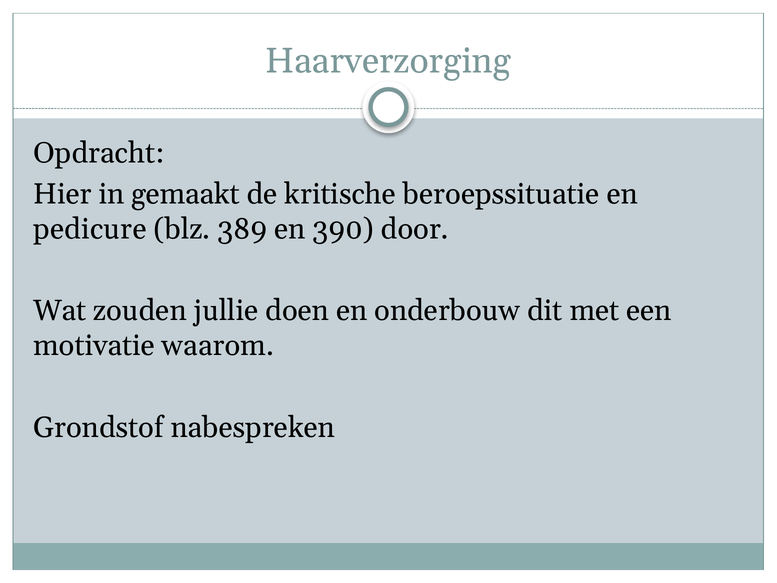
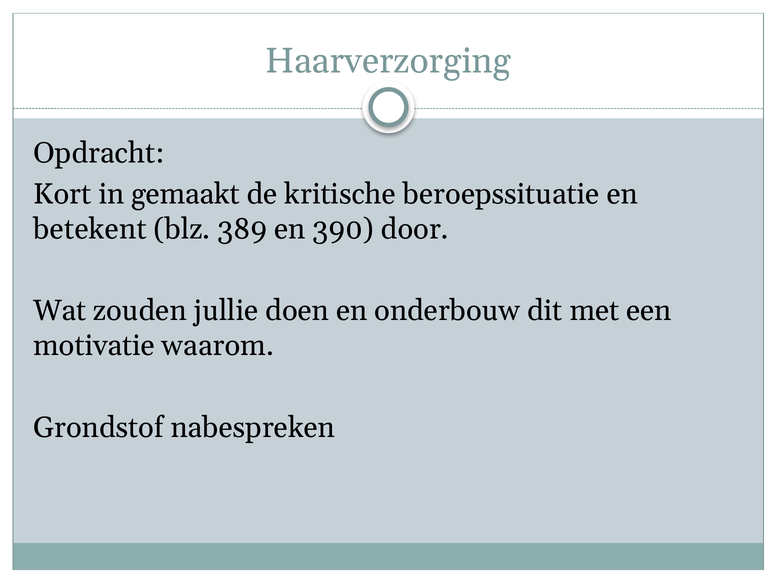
Hier: Hier -> Kort
pedicure: pedicure -> betekent
